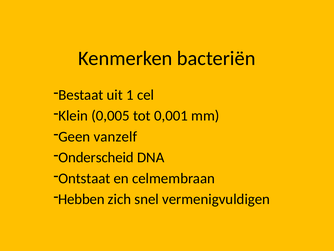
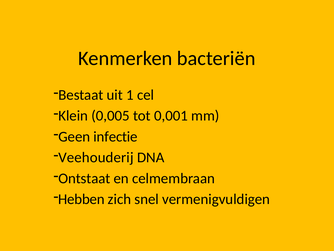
vanzelf: vanzelf -> infectie
Onderscheid: Onderscheid -> Veehouderij
